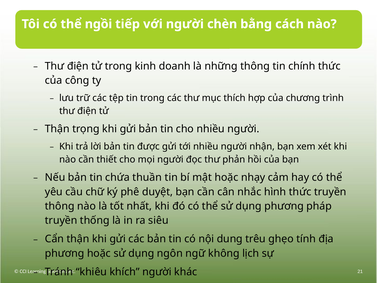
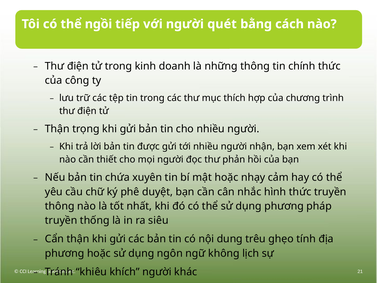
chèn: chèn -> quét
thuần: thuần -> xuyên
